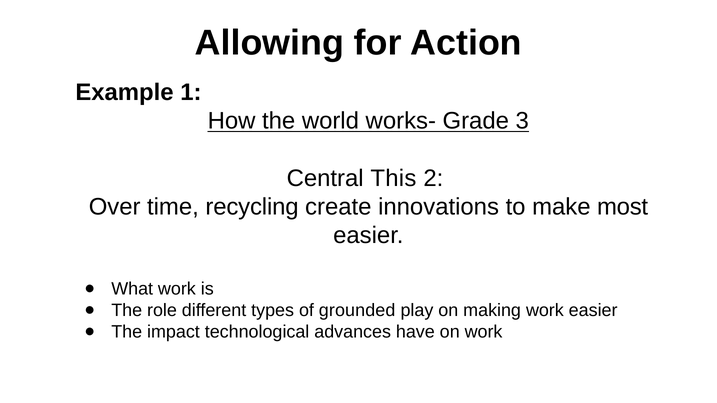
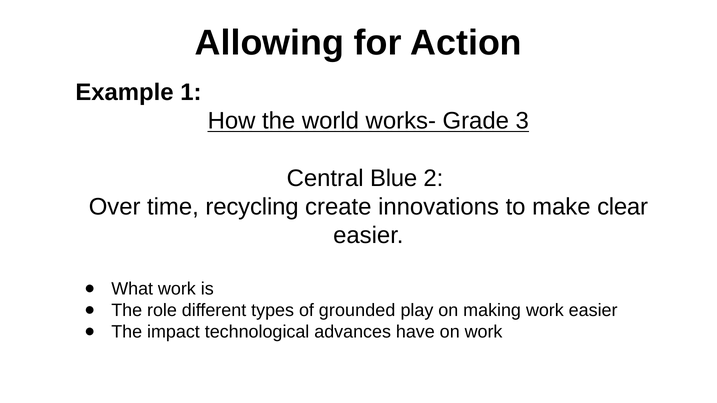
This: This -> Blue
most: most -> clear
